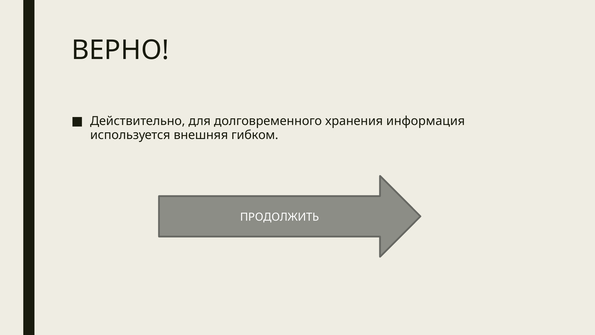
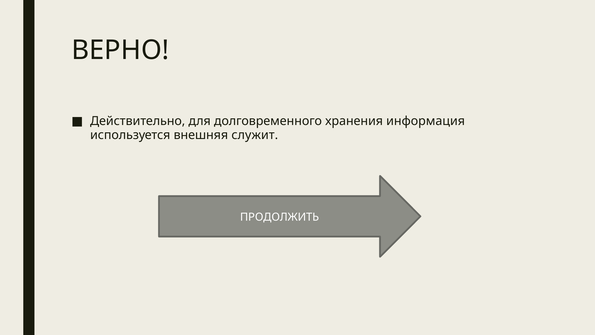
гибком: гибком -> служит
